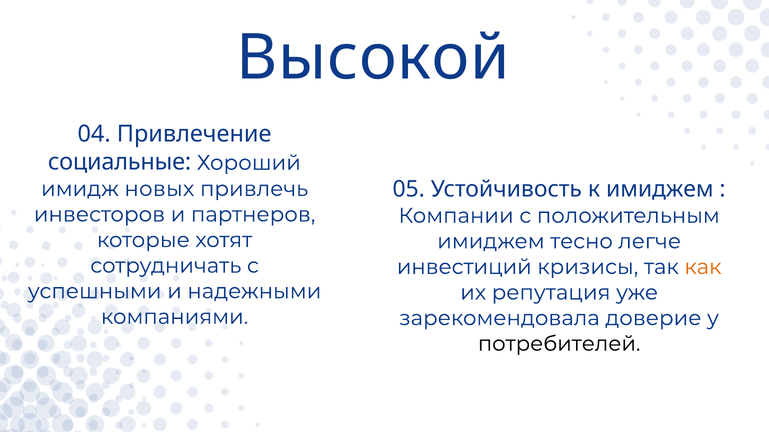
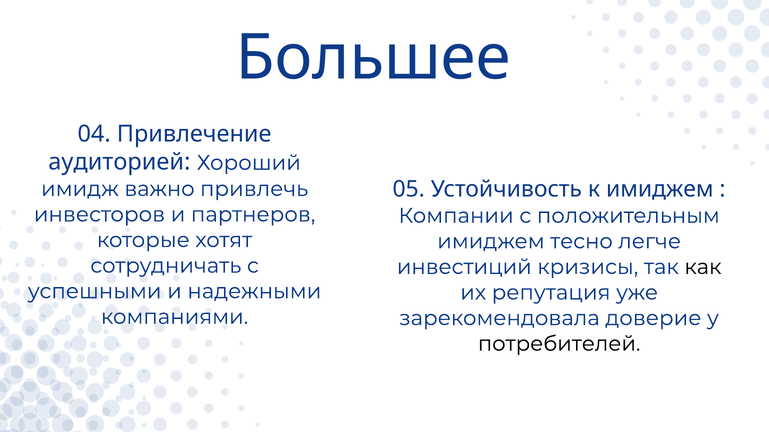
Высокой: Высокой -> Большее
социальные: социальные -> аудиторией
новых: новых -> важно
как colour: orange -> black
